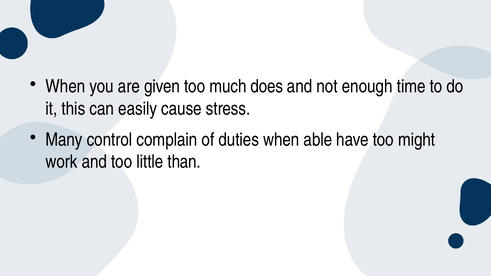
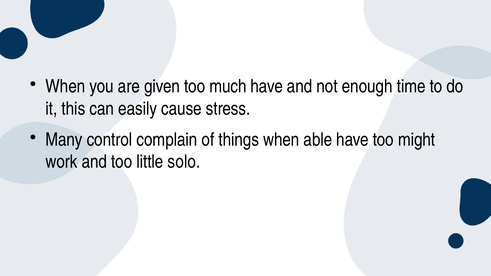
much does: does -> have
duties: duties -> things
than: than -> solo
